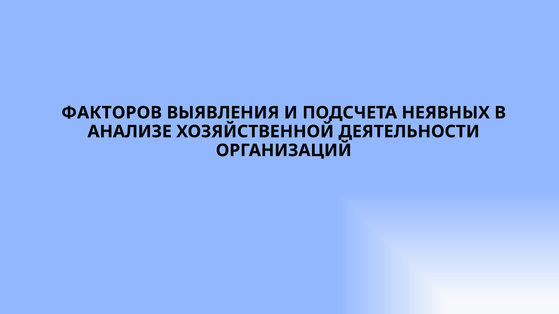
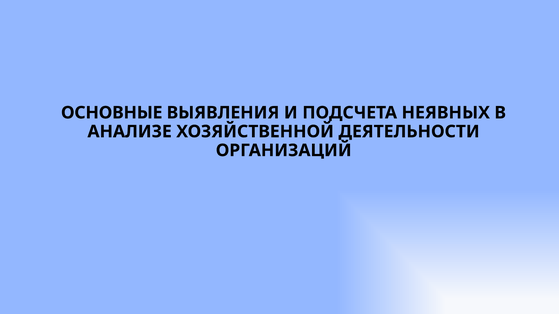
ФАКТОРОВ: ФАКТОРОВ -> ОСНОВНЫЕ
